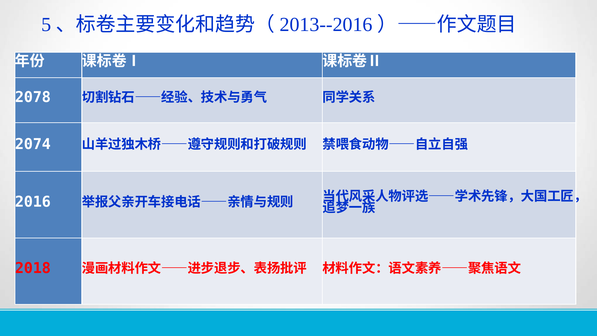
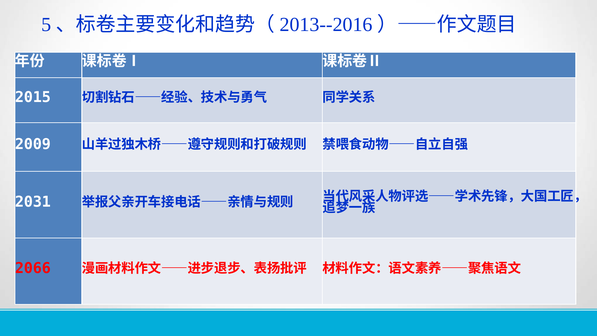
2078: 2078 -> 2015
2074: 2074 -> 2009
2016: 2016 -> 2031
2018: 2018 -> 2066
